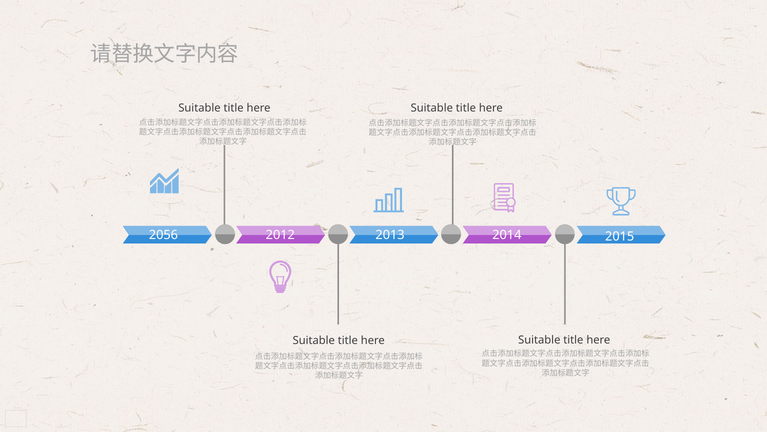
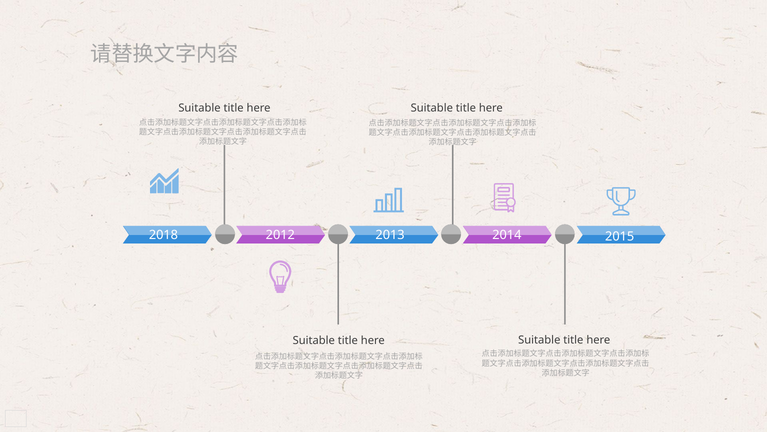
2056: 2056 -> 2018
